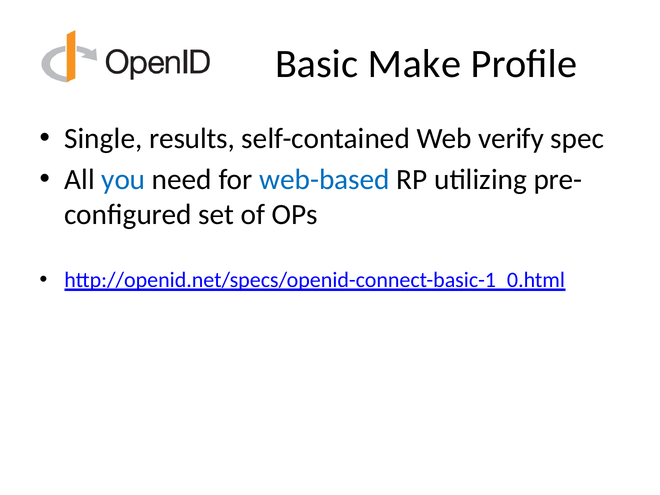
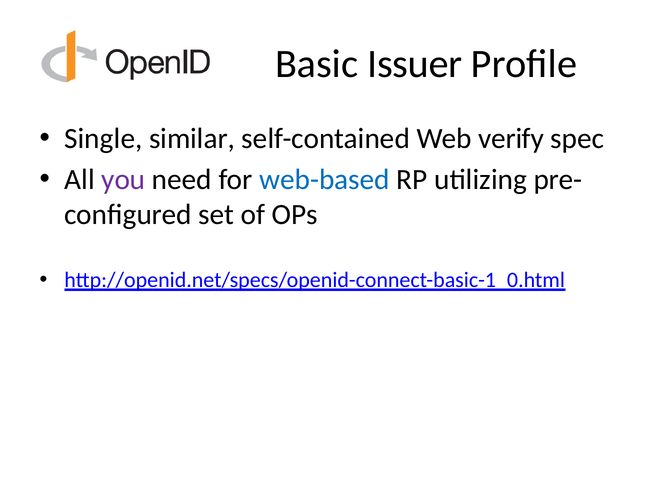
Make: Make -> Issuer
results: results -> similar
you colour: blue -> purple
